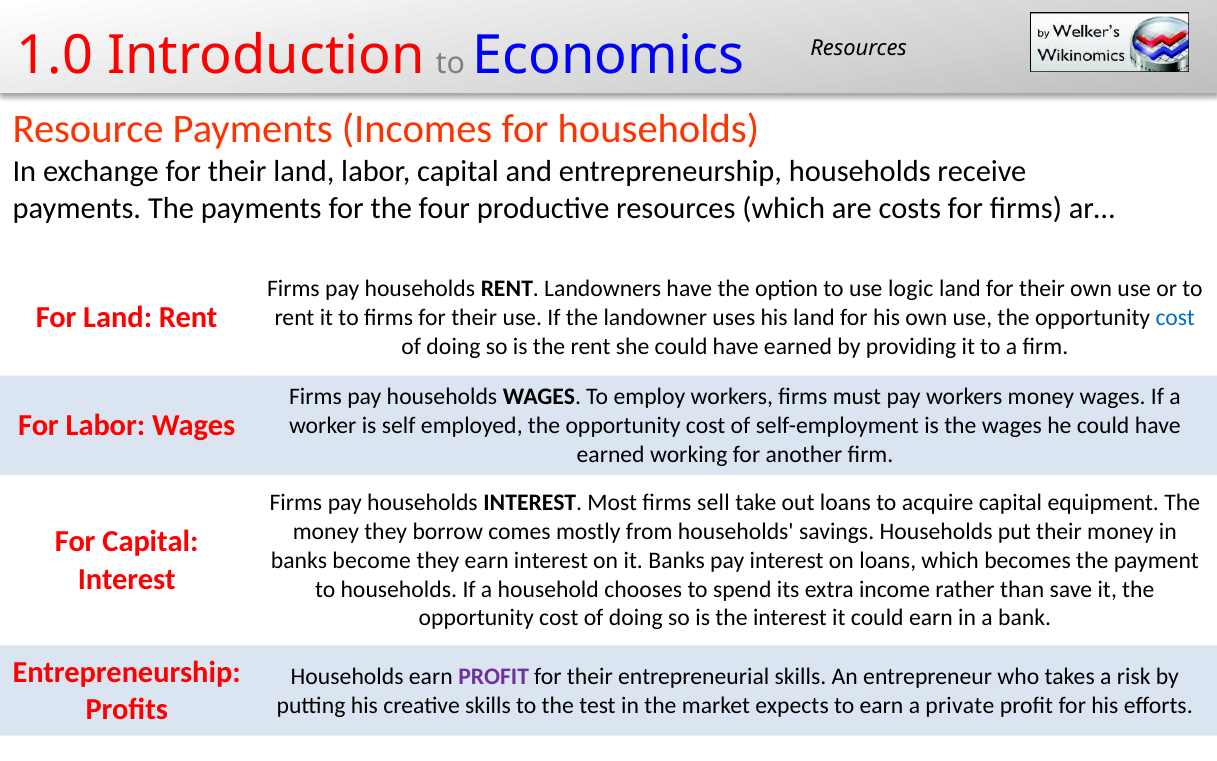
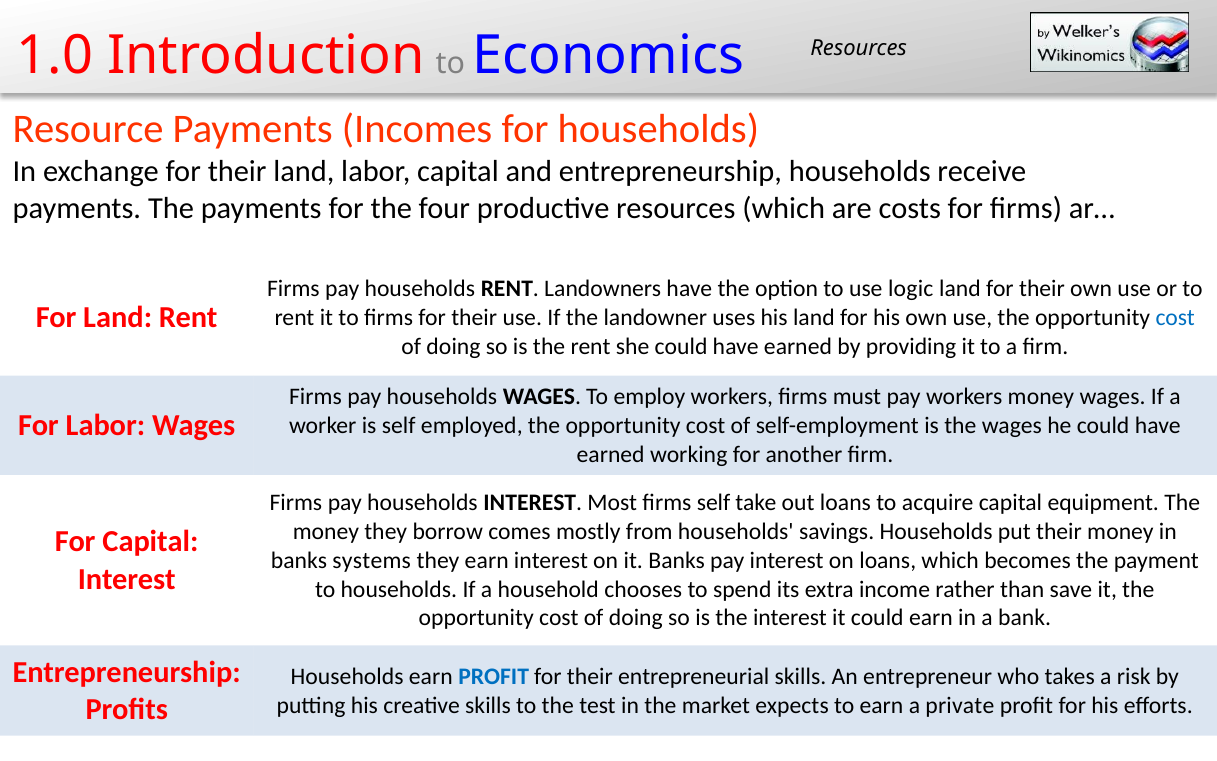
firms sell: sell -> self
become: become -> systems
PROFIT at (494, 676) colour: purple -> blue
